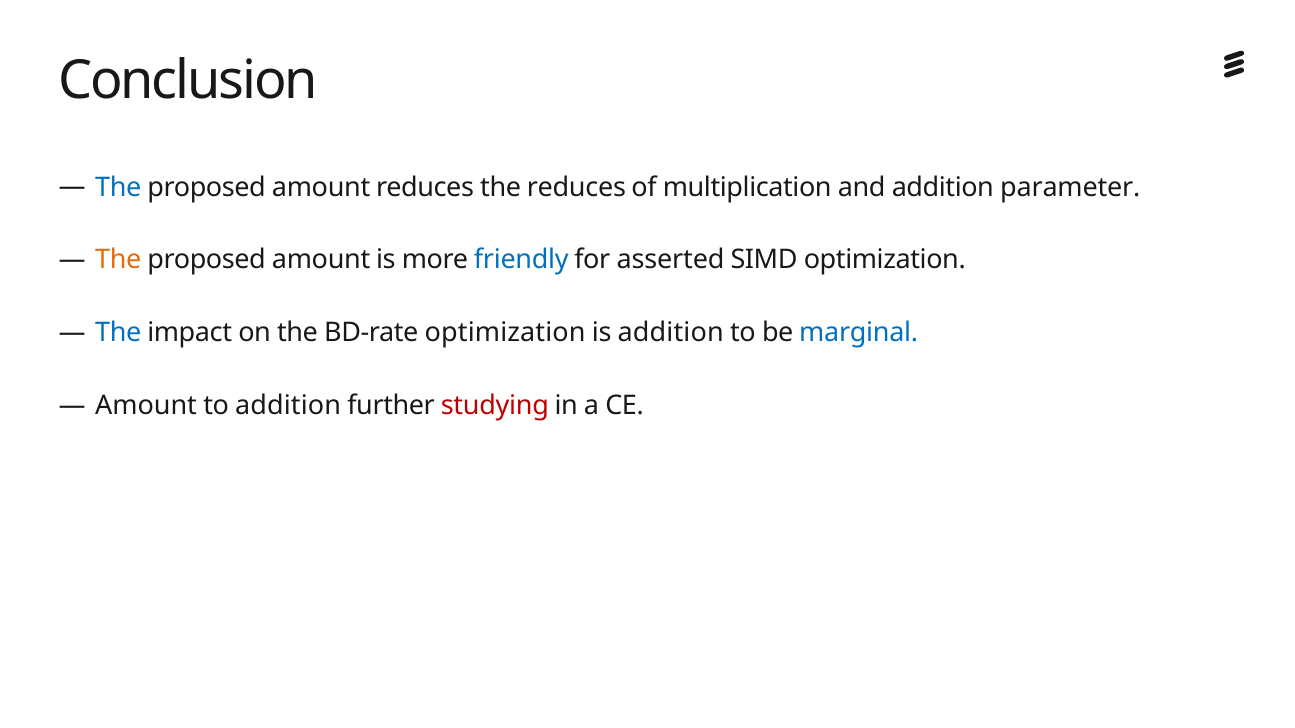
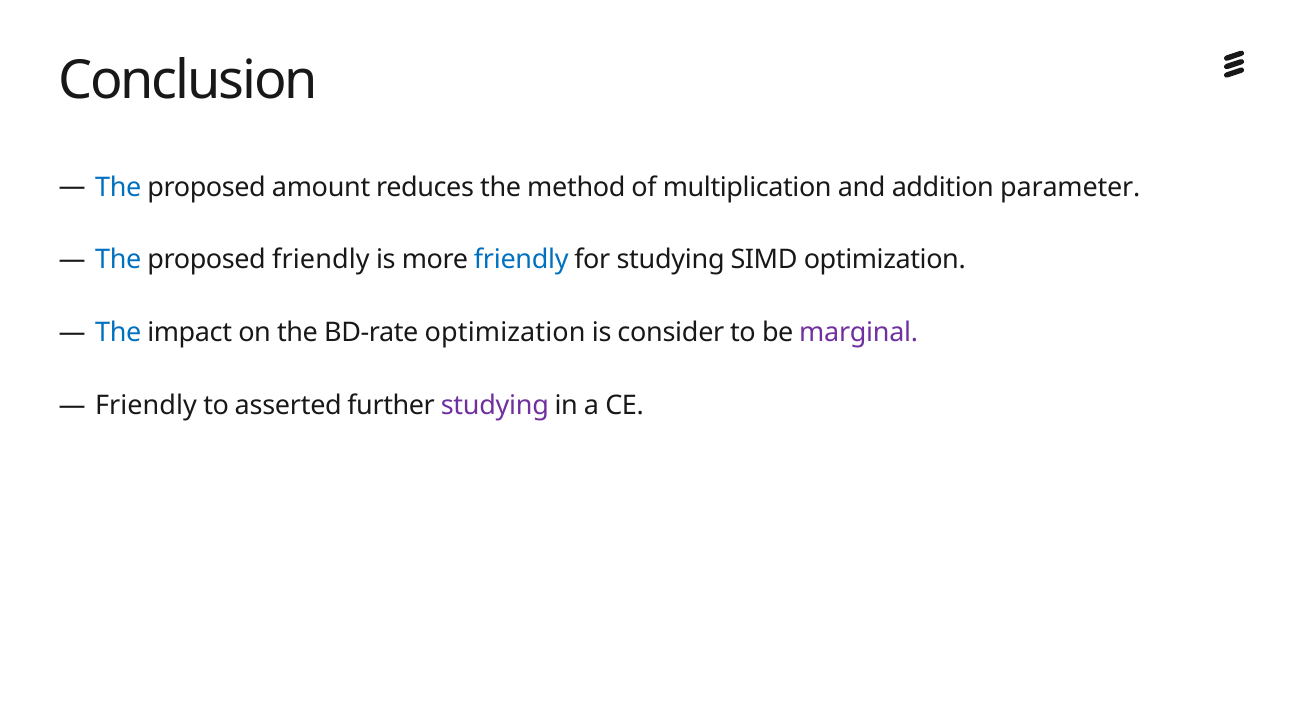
the reduces: reduces -> method
The at (118, 260) colour: orange -> blue
amount at (321, 260): amount -> friendly
for asserted: asserted -> studying
is addition: addition -> consider
marginal colour: blue -> purple
Amount at (146, 406): Amount -> Friendly
to addition: addition -> asserted
studying at (495, 406) colour: red -> purple
